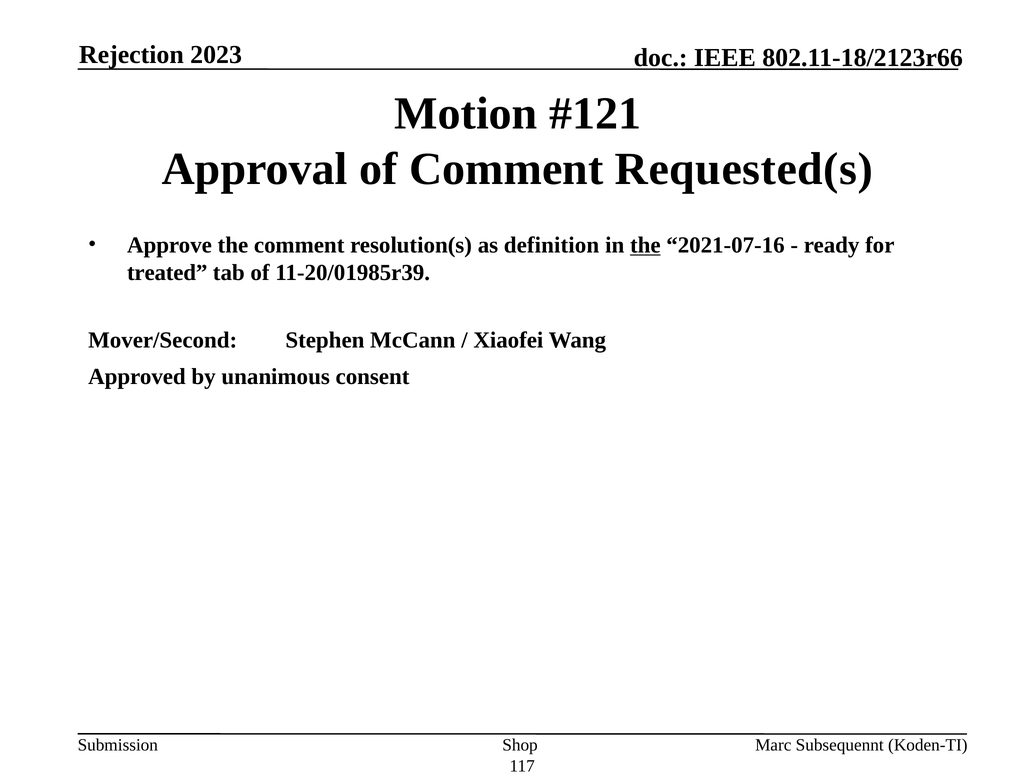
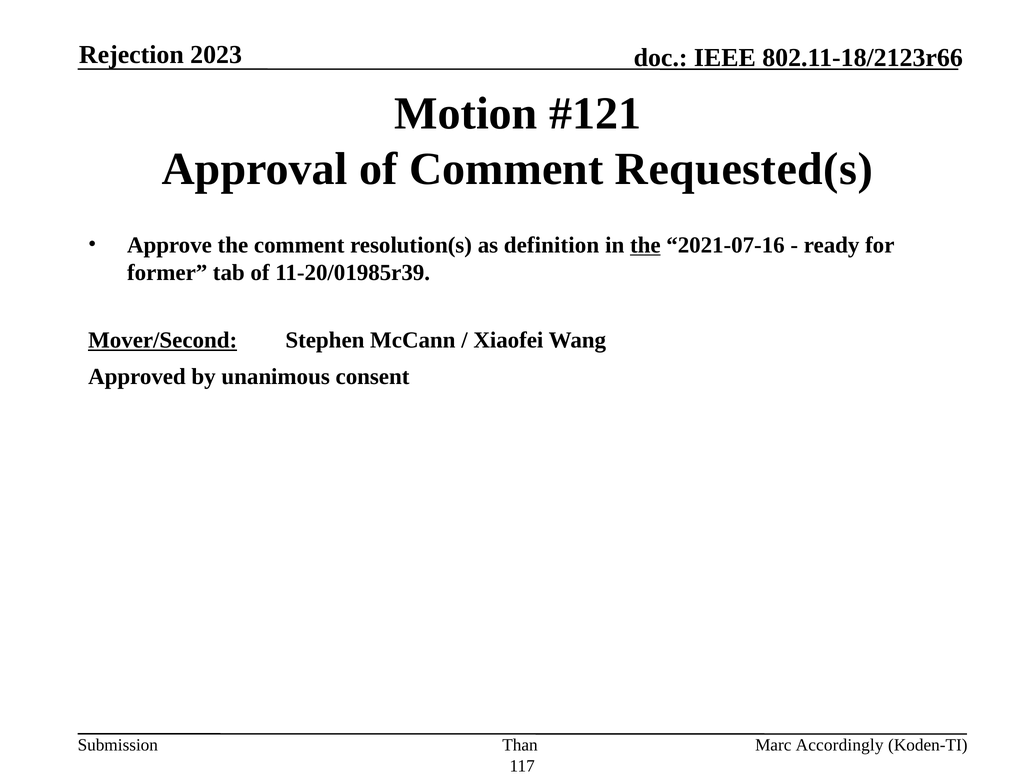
treated: treated -> former
Mover/Second underline: none -> present
Shop: Shop -> Than
Subsequennt: Subsequennt -> Accordingly
